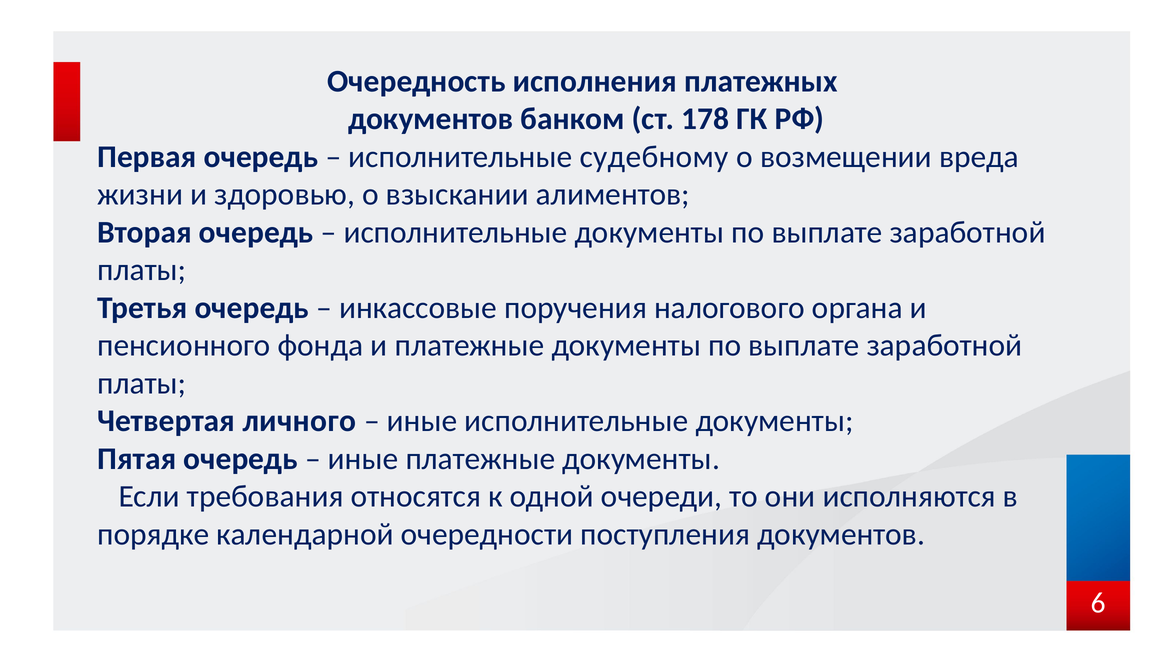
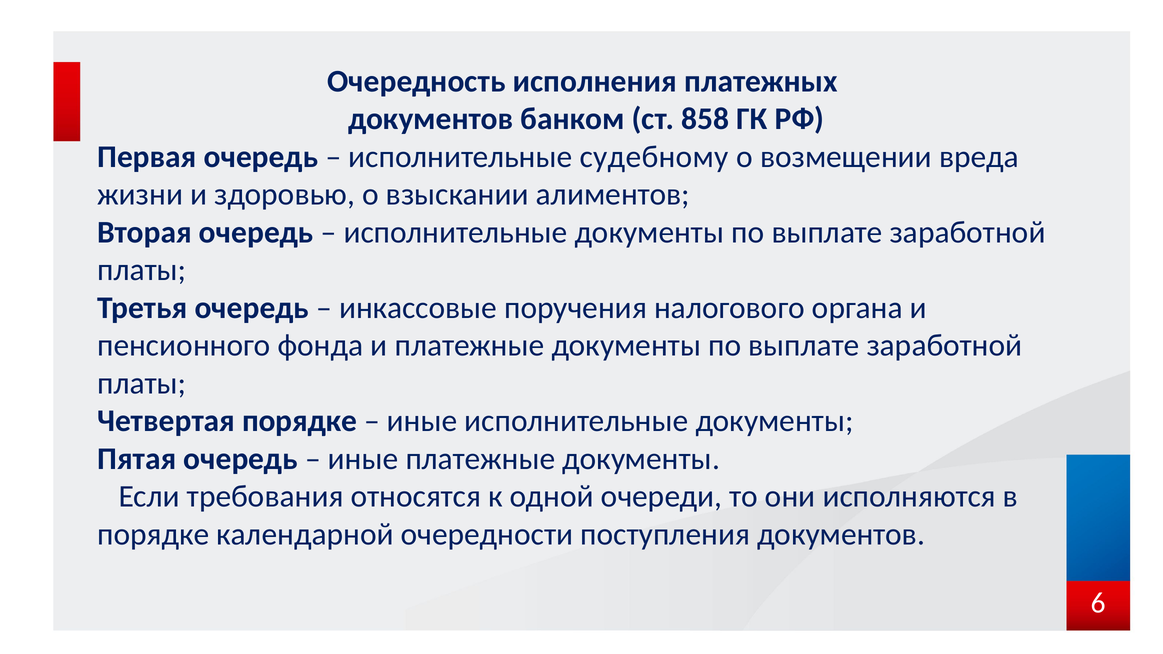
178: 178 -> 858
Четвертая личного: личного -> порядке
